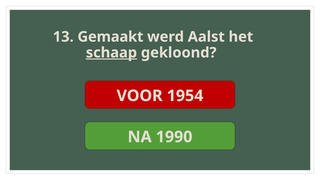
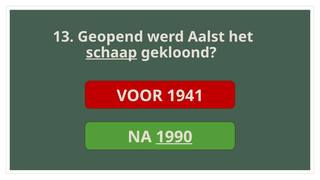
Gemaakt: Gemaakt -> Geopend
1954: 1954 -> 1941
1990 underline: none -> present
